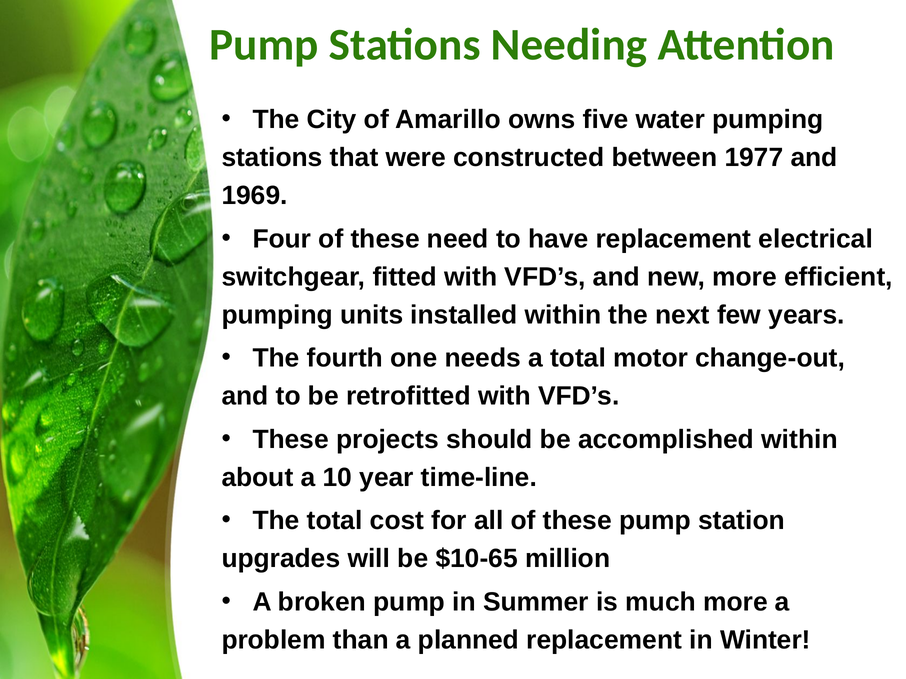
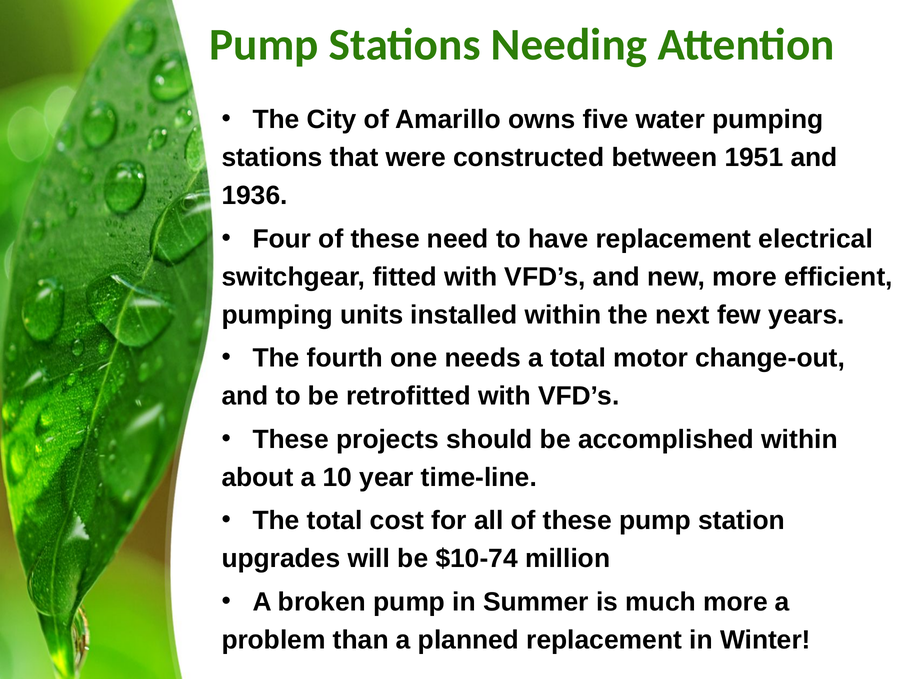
1977: 1977 -> 1951
1969: 1969 -> 1936
$10-65: $10-65 -> $10-74
